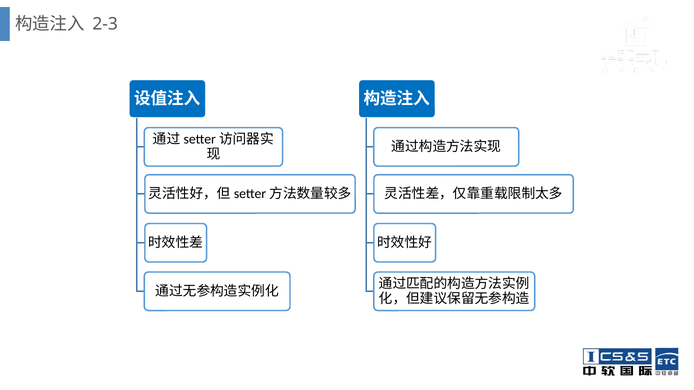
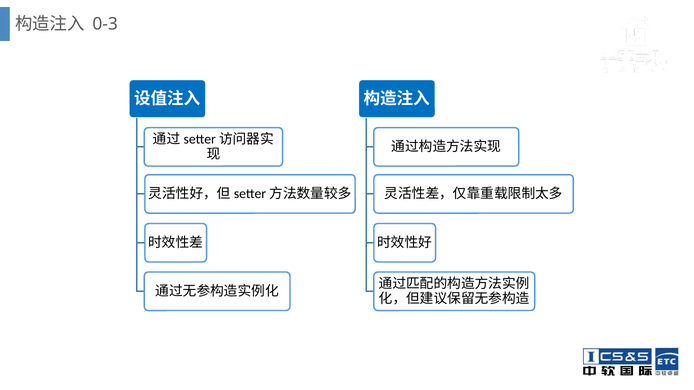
2-3: 2-3 -> 0-3
